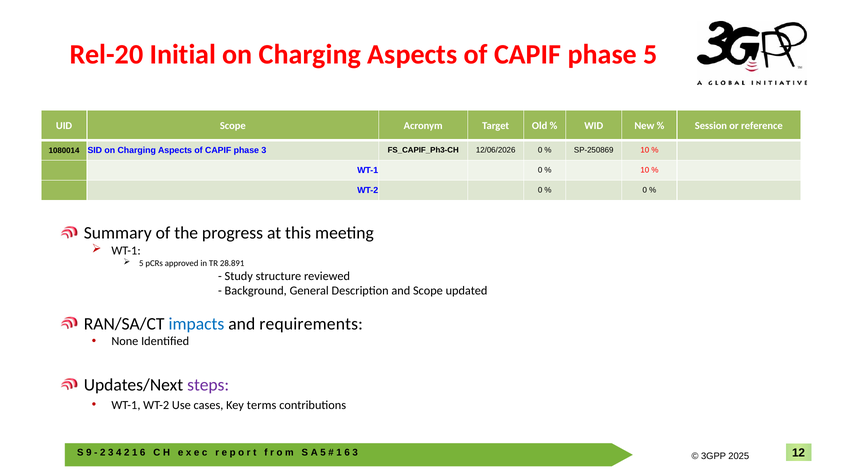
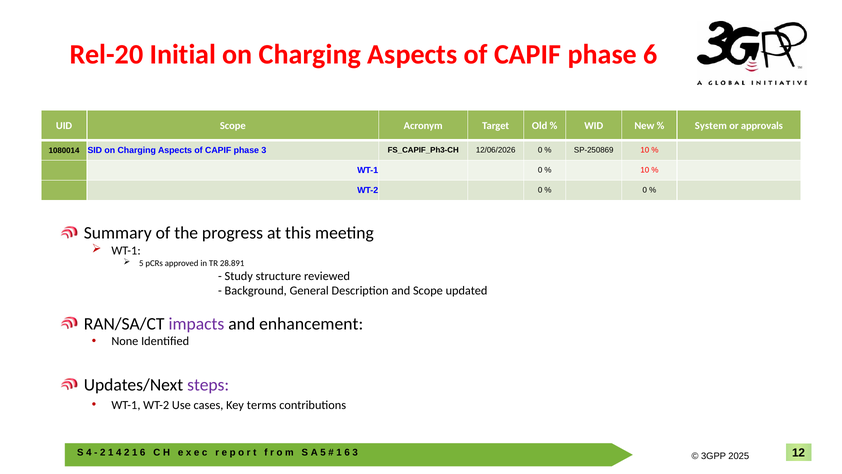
phase 5: 5 -> 6
Session: Session -> System
reference: reference -> approvals
impacts colour: blue -> purple
requirements: requirements -> enhancement
9 at (89, 452): 9 -> 4
3 at (111, 452): 3 -> 1
